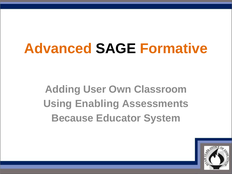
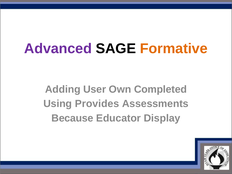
Advanced colour: orange -> purple
Classroom: Classroom -> Completed
Enabling: Enabling -> Provides
System: System -> Display
